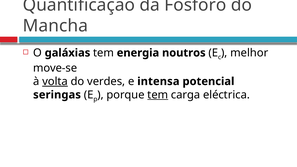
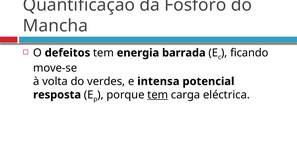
galáxias: galáxias -> defeitos
noutros: noutros -> barrada
melhor: melhor -> ficando
volta underline: present -> none
seringas: seringas -> resposta
